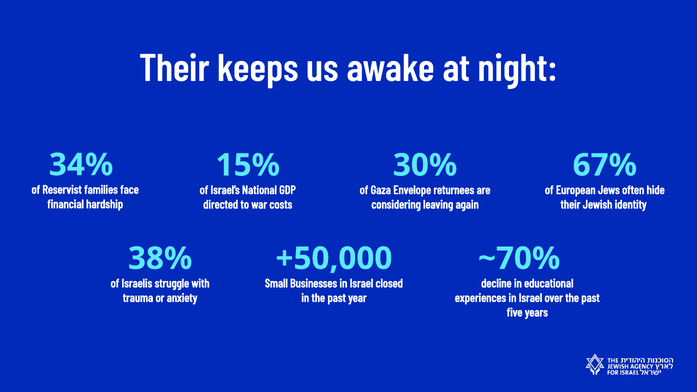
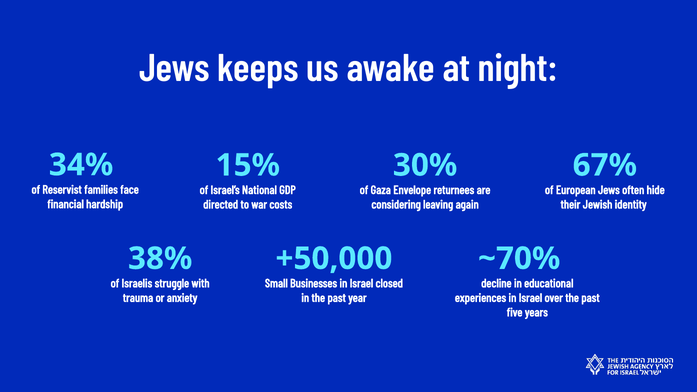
Their at (174, 69): Their -> Jews
